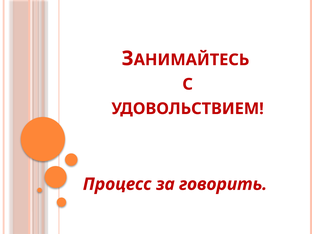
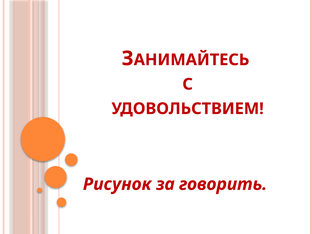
Процесс: Процесс -> Рисунок
